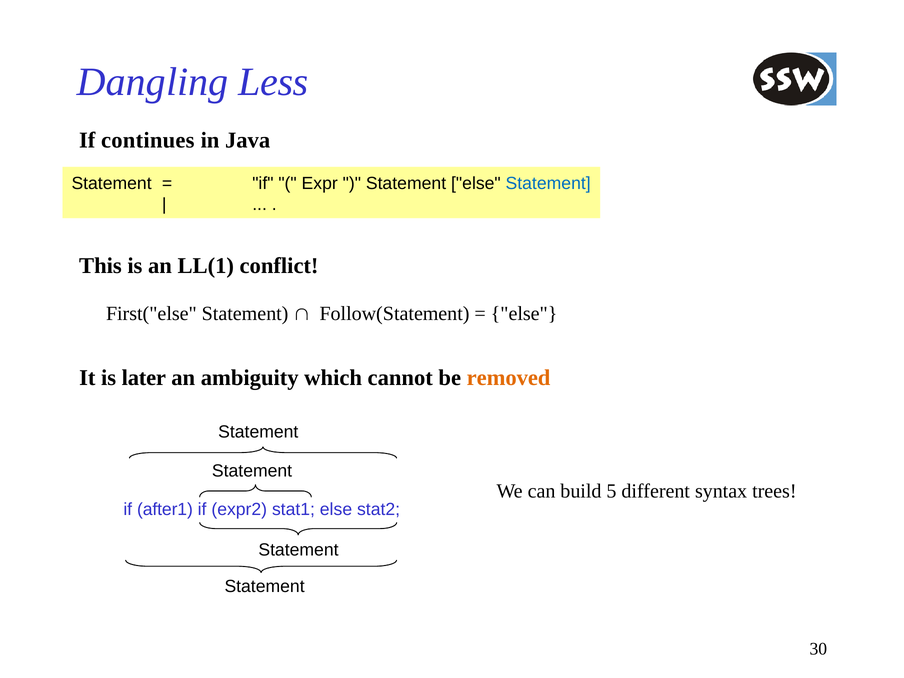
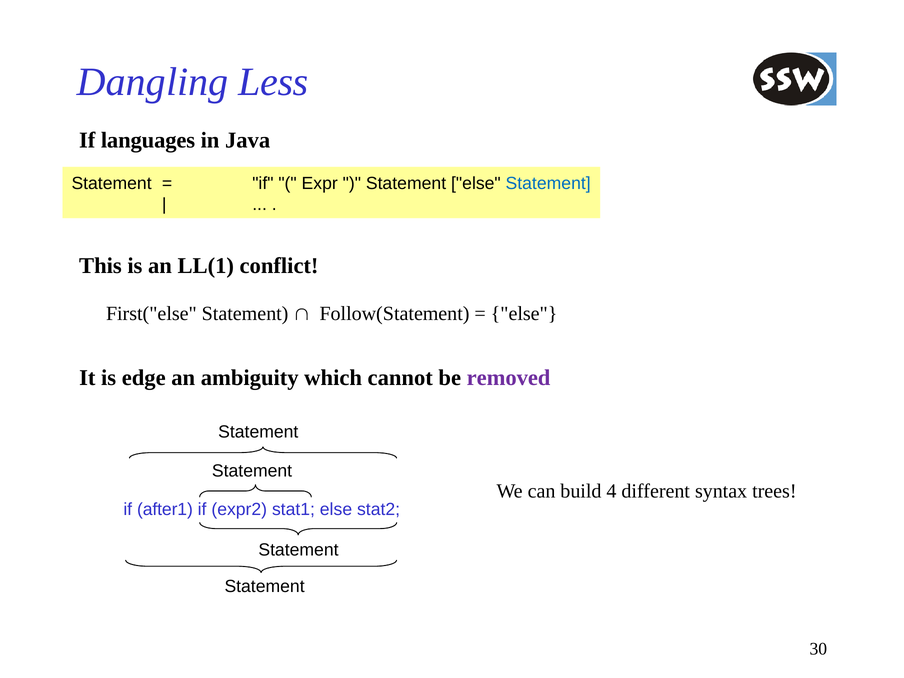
continues: continues -> languages
later: later -> edge
removed colour: orange -> purple
5: 5 -> 4
